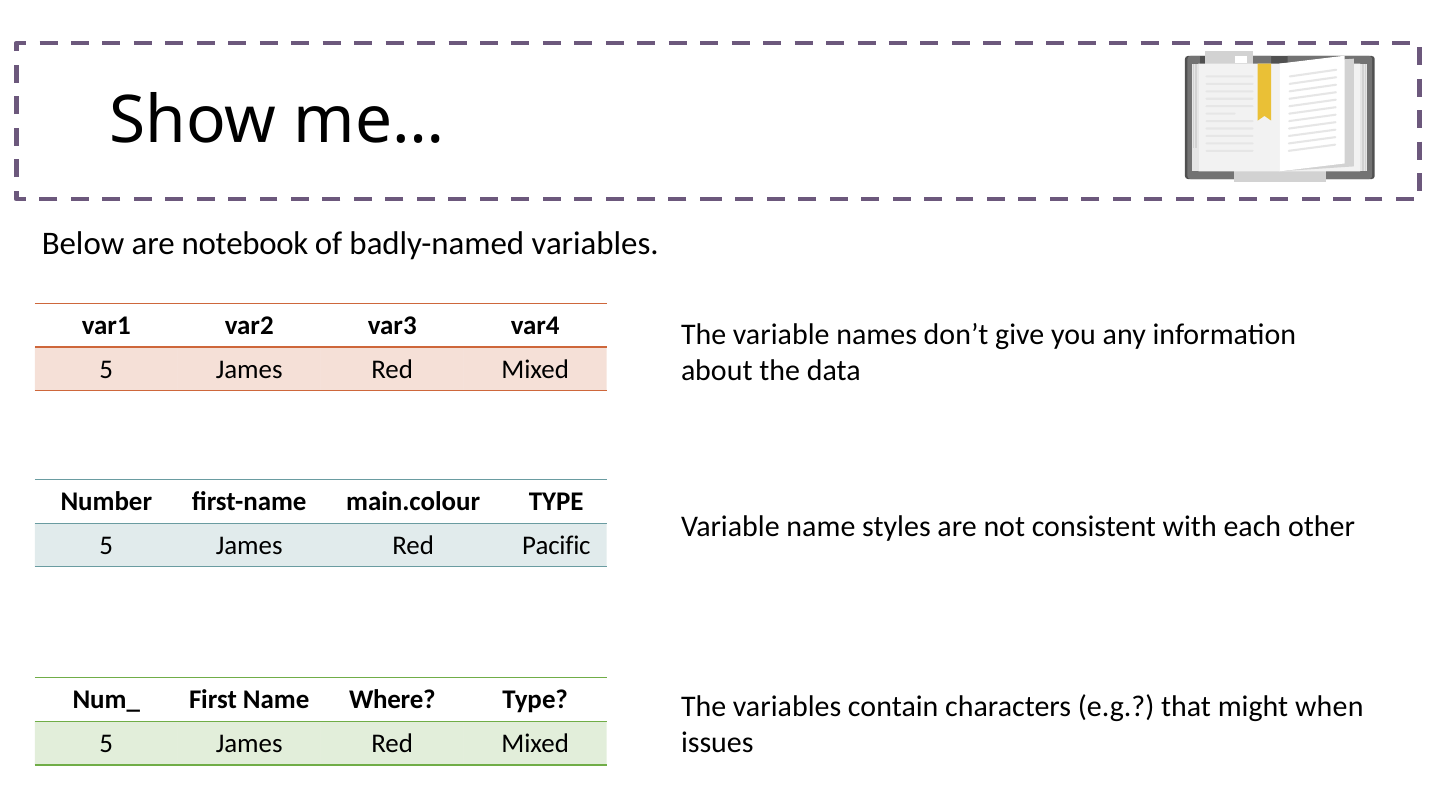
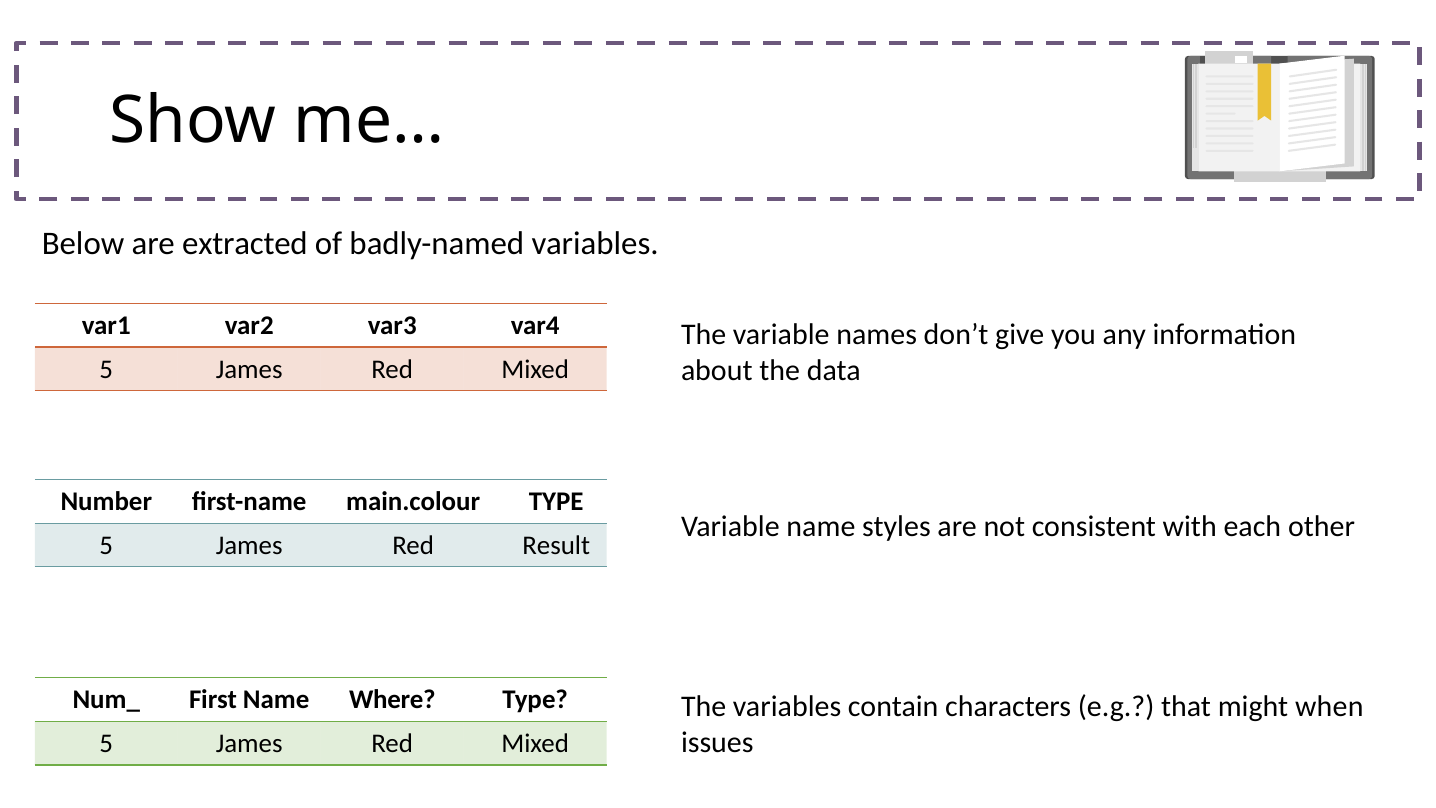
notebook: notebook -> extracted
Pacific: Pacific -> Result
